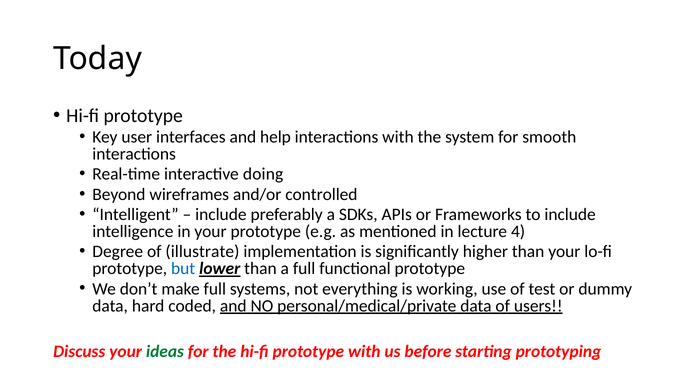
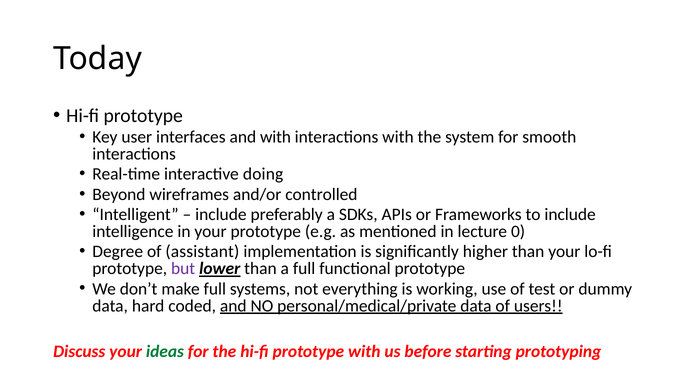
and help: help -> with
4: 4 -> 0
illustrate: illustrate -> assistant
but colour: blue -> purple
